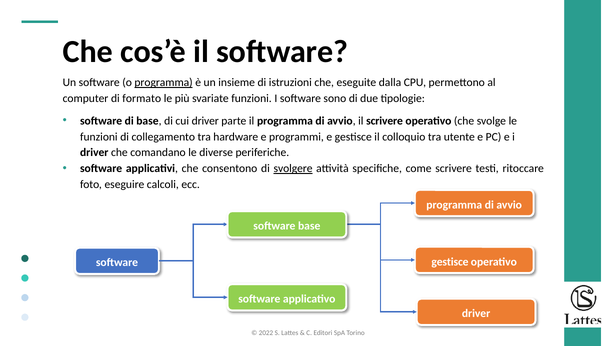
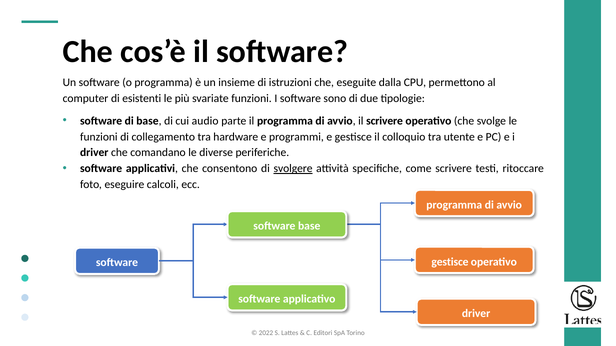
programma at (164, 83) underline: present -> none
formato: formato -> esistenti
cui driver: driver -> audio
